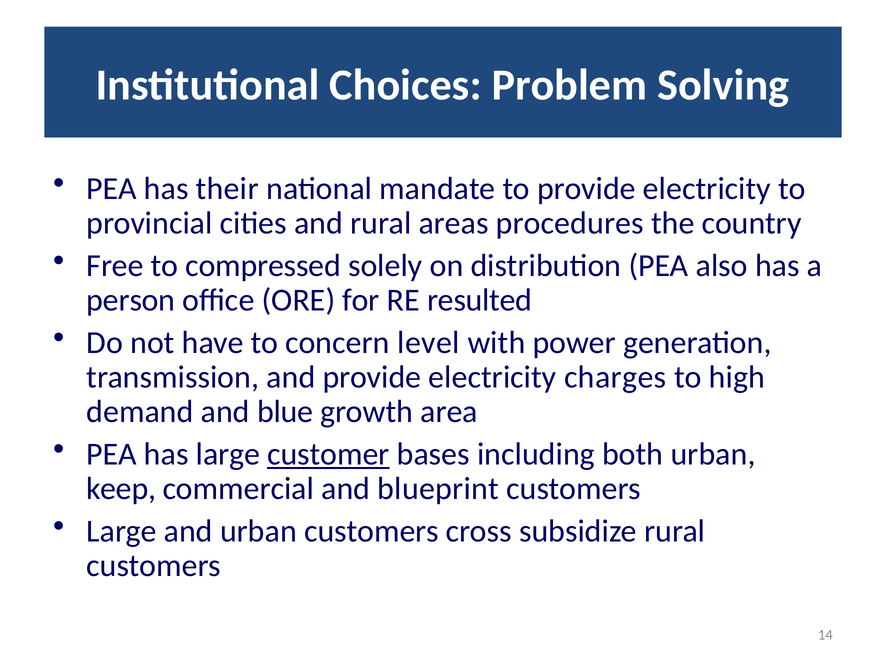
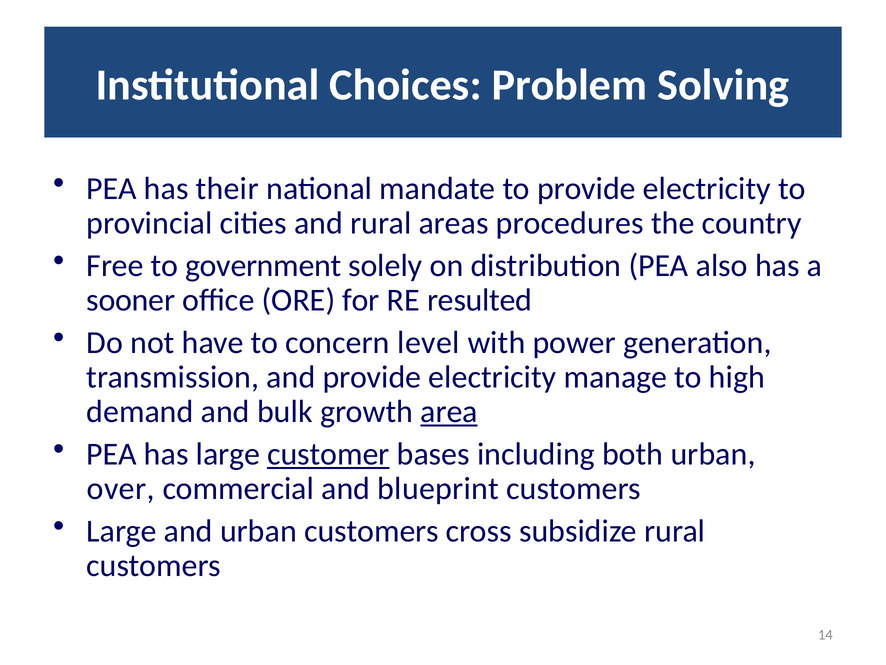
compressed: compressed -> government
person: person -> sooner
charges: charges -> manage
blue: blue -> bulk
area underline: none -> present
keep: keep -> over
